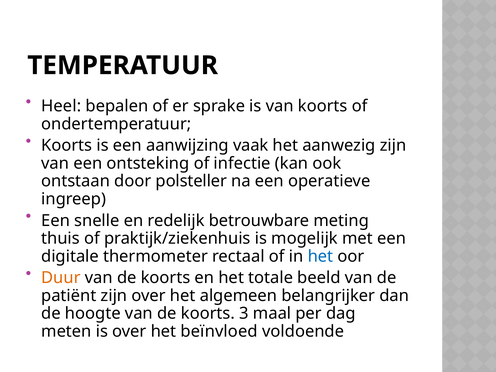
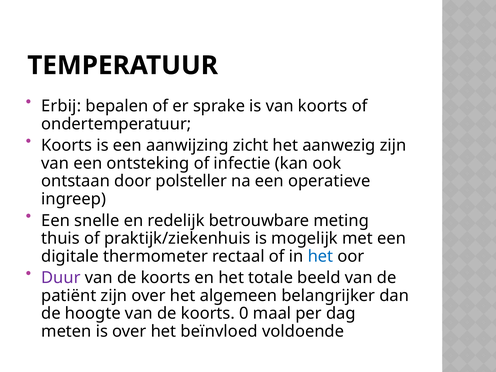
Heel: Heel -> Erbij
vaak: vaak -> zicht
Duur colour: orange -> purple
3: 3 -> 0
